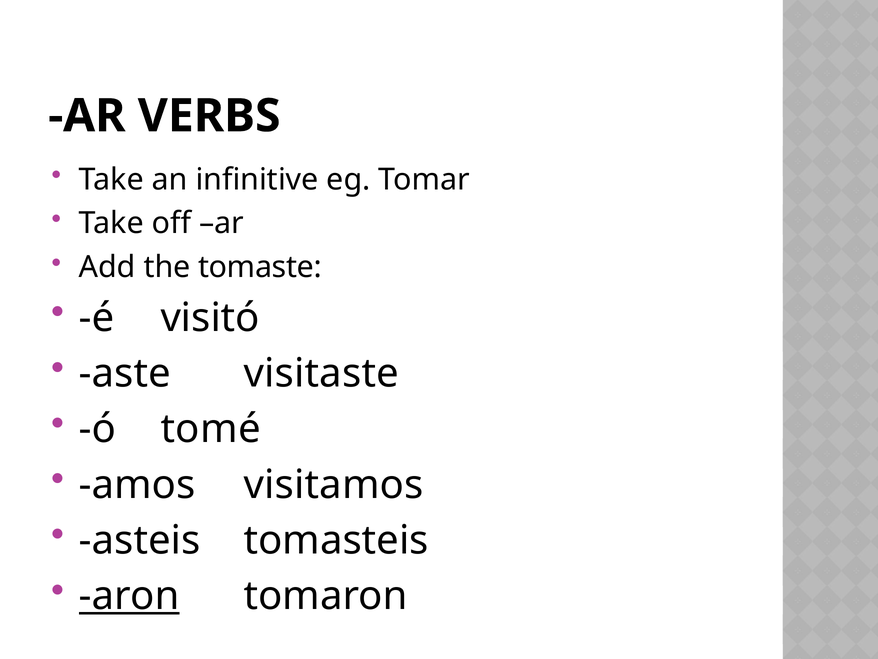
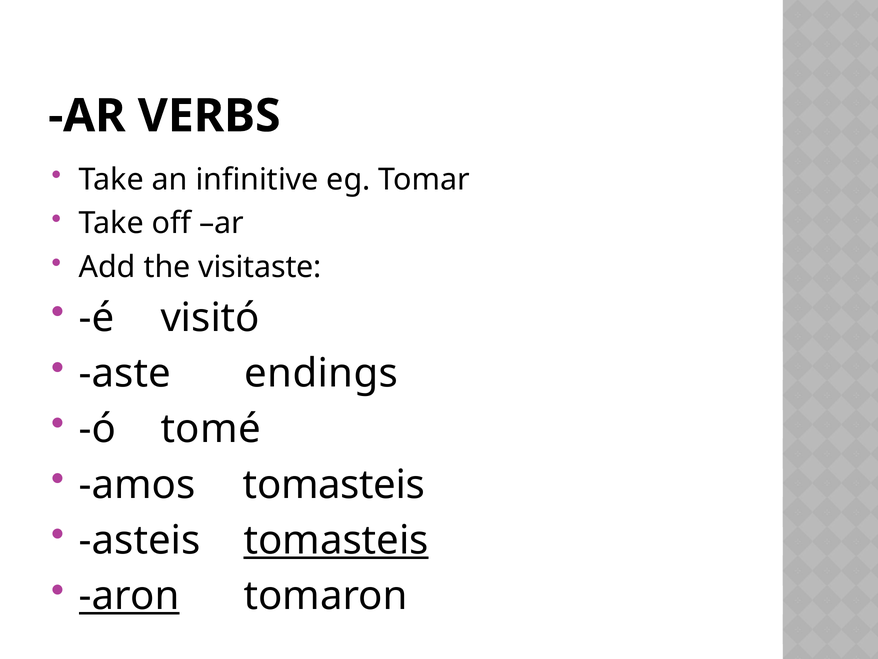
tomaste: tomaste -> visitaste
visitaste: visitaste -> endings
amos visitamos: visitamos -> tomasteis
tomasteis at (336, 540) underline: none -> present
